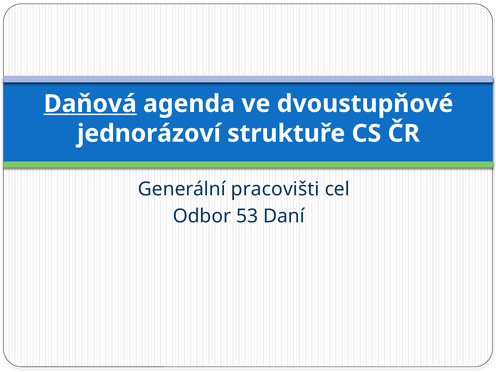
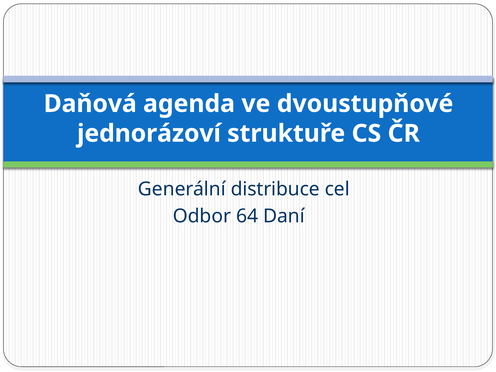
Daňová underline: present -> none
pracovišti: pracovišti -> distribuce
53: 53 -> 64
